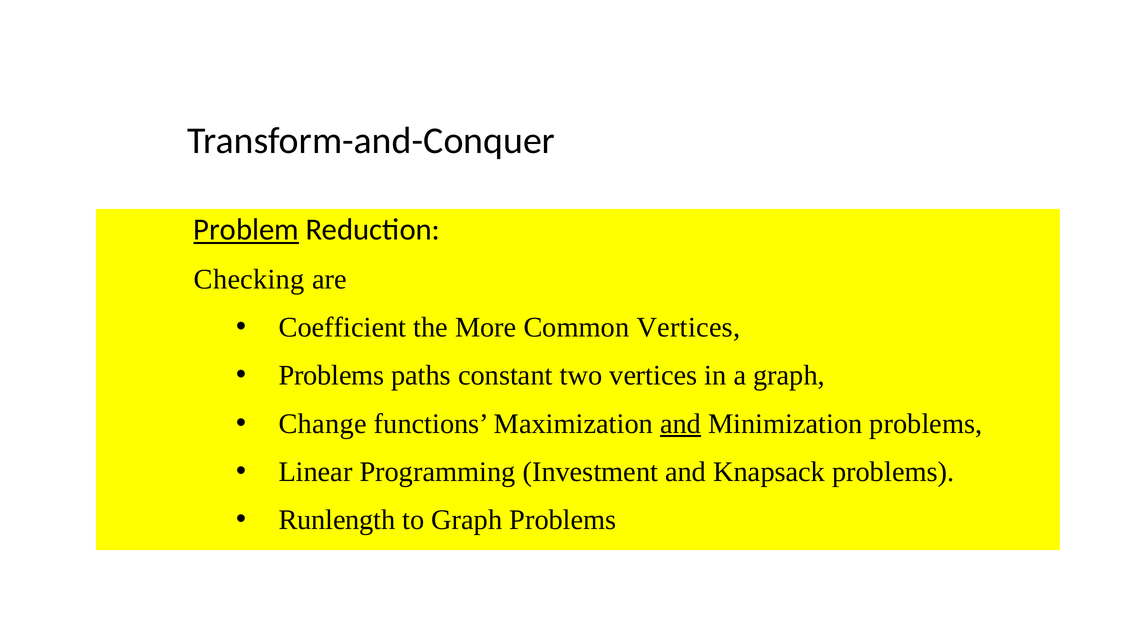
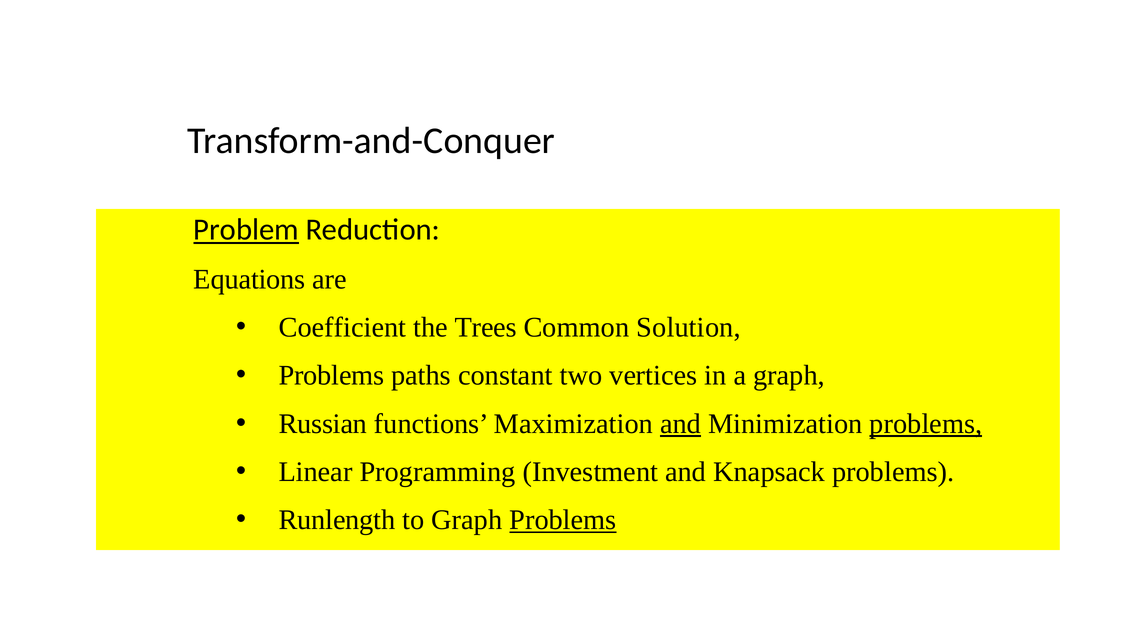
Checking: Checking -> Equations
More: More -> Trees
Common Vertices: Vertices -> Solution
Change: Change -> Russian
problems at (926, 424) underline: none -> present
Problems at (563, 520) underline: none -> present
